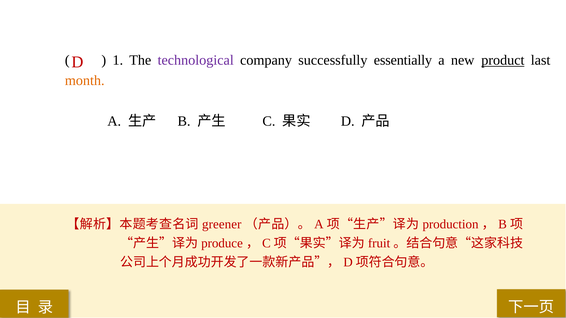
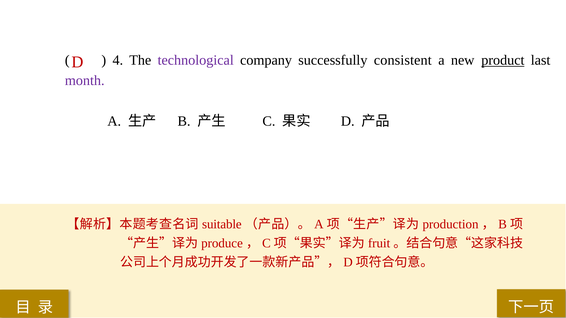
1: 1 -> 4
essentially: essentially -> consistent
month colour: orange -> purple
greener: greener -> suitable
